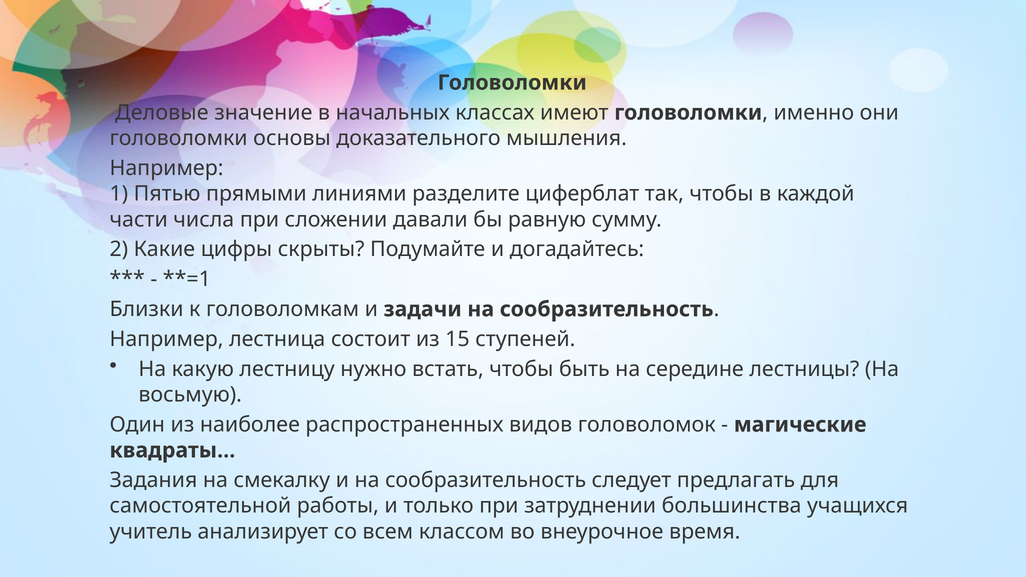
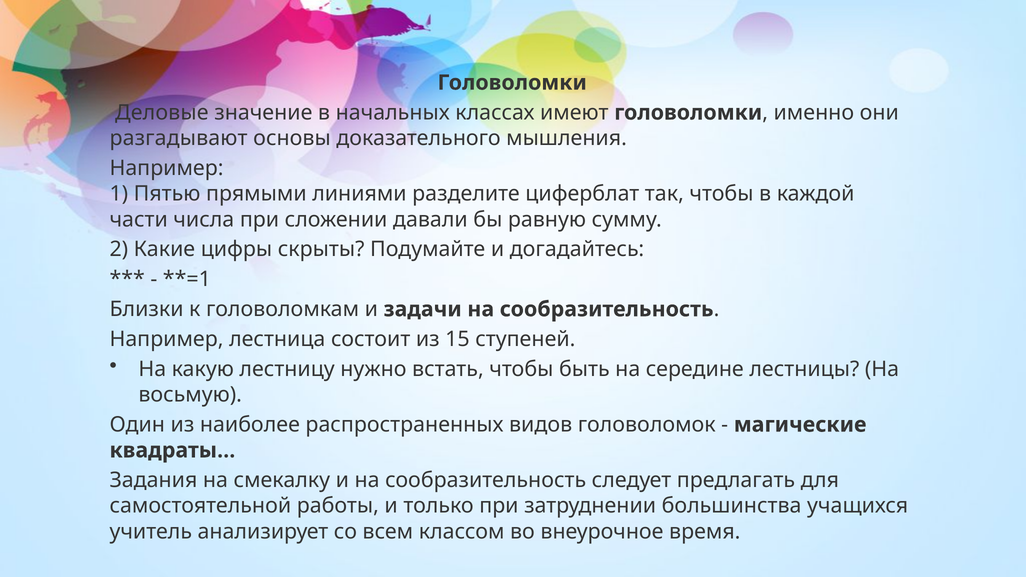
головоломки at (179, 138): головоломки -> разгадывают
